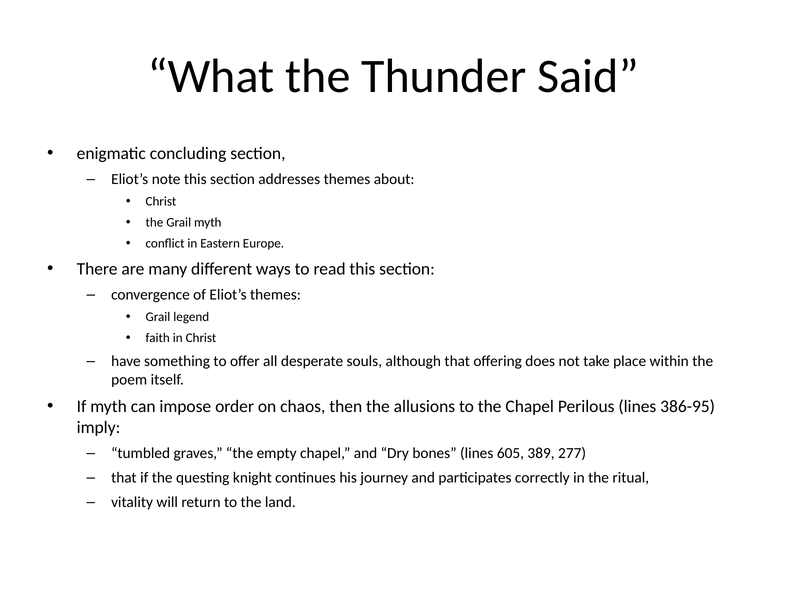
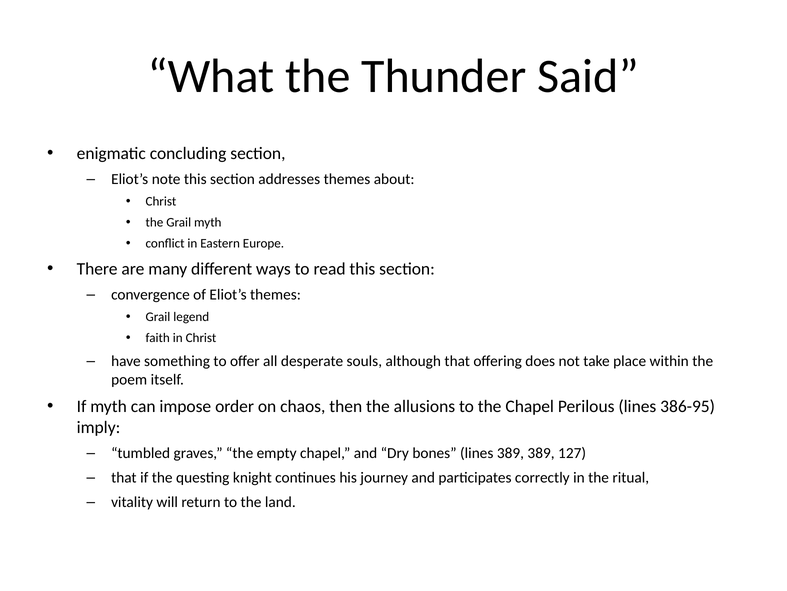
lines 605: 605 -> 389
277: 277 -> 127
